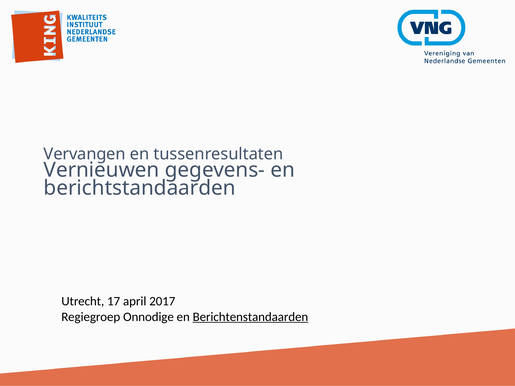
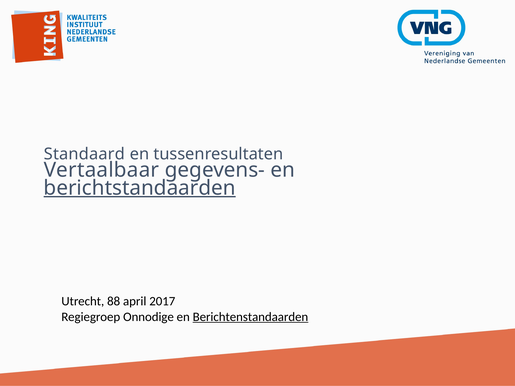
Vervangen: Vervangen -> Standaard
Vernieuwen: Vernieuwen -> Vertaalbaar
berichtstandaarden underline: none -> present
17: 17 -> 88
